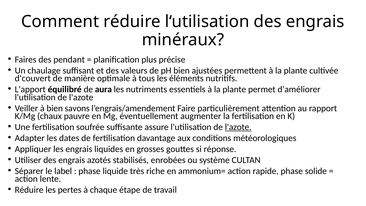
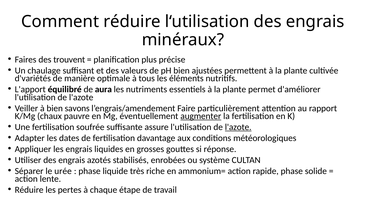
pendant: pendant -> trouvent
d'couvert: d'couvert -> d'variétés
augmenter underline: none -> present
label: label -> urée
